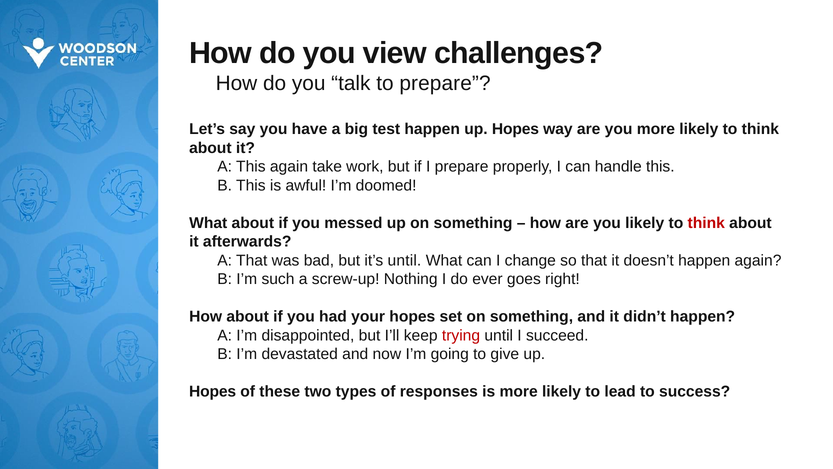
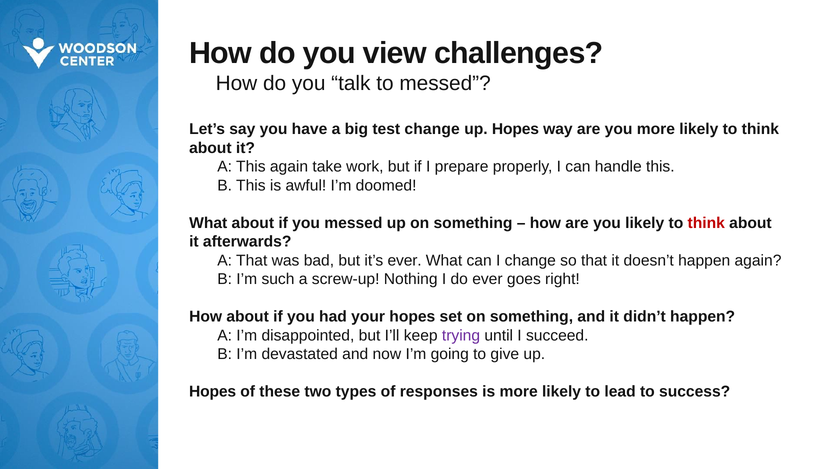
to prepare: prepare -> messed
test happen: happen -> change
it’s until: until -> ever
trying colour: red -> purple
